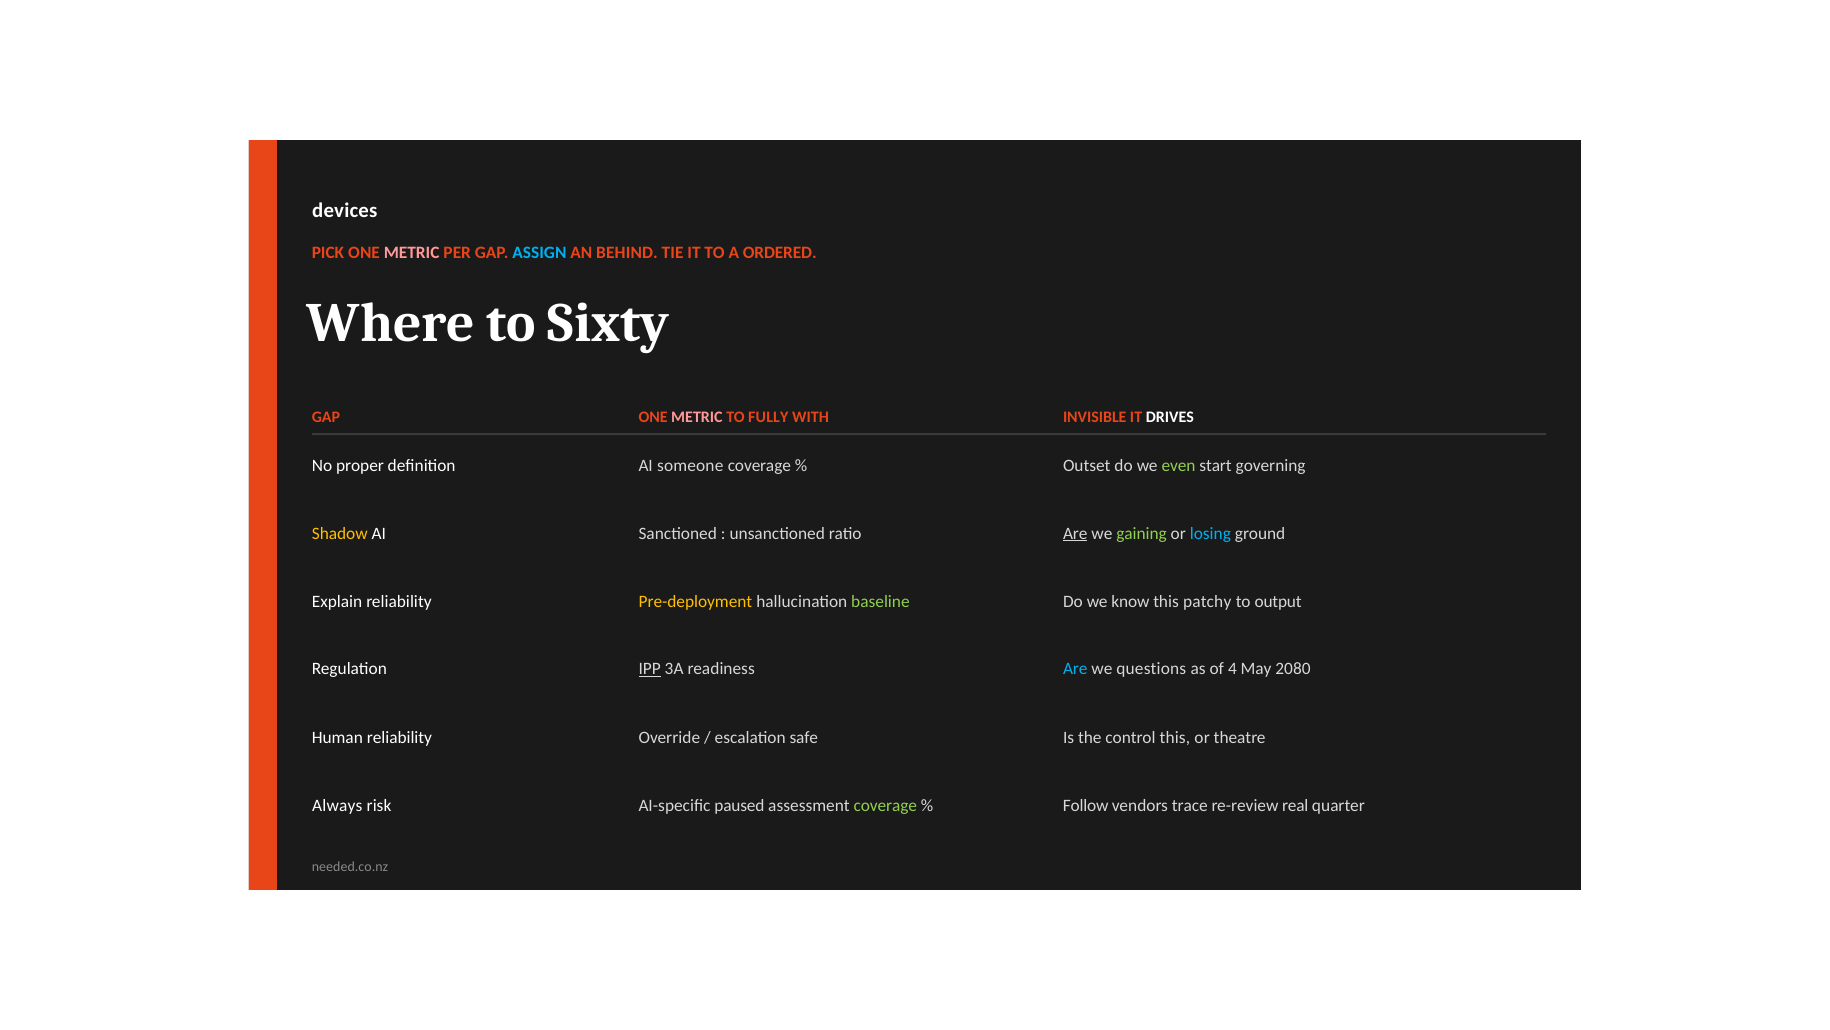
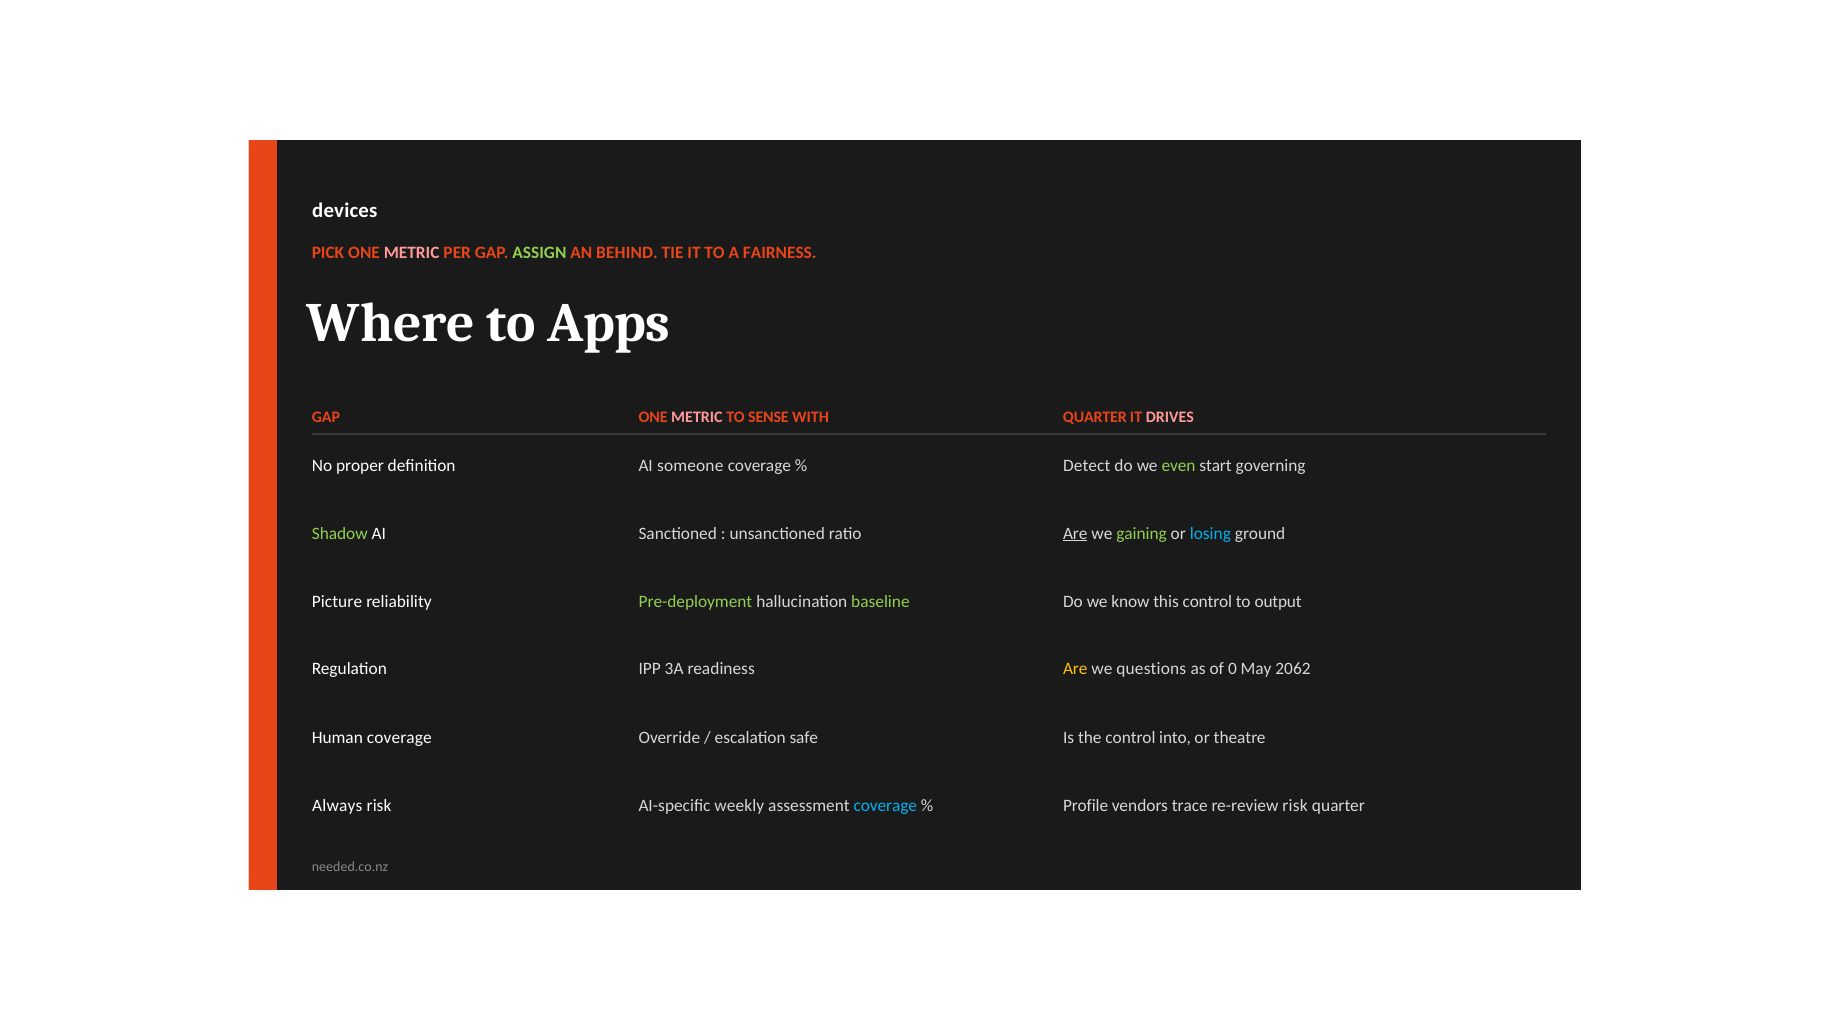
ASSIGN colour: light blue -> light green
ORDERED: ORDERED -> FAIRNESS
Sixty: Sixty -> Apps
FULLY: FULLY -> SENSE
WITH INVISIBLE: INVISIBLE -> QUARTER
DRIVES colour: white -> pink
Outset: Outset -> Detect
Shadow colour: yellow -> light green
Explain: Explain -> Picture
Pre-deployment colour: yellow -> light green
this patchy: patchy -> control
IPP underline: present -> none
Are at (1075, 669) colour: light blue -> yellow
4: 4 -> 0
2080: 2080 -> 2062
Human reliability: reliability -> coverage
control this: this -> into
paused: paused -> weekly
coverage at (885, 805) colour: light green -> light blue
Follow: Follow -> Profile
re-review real: real -> risk
